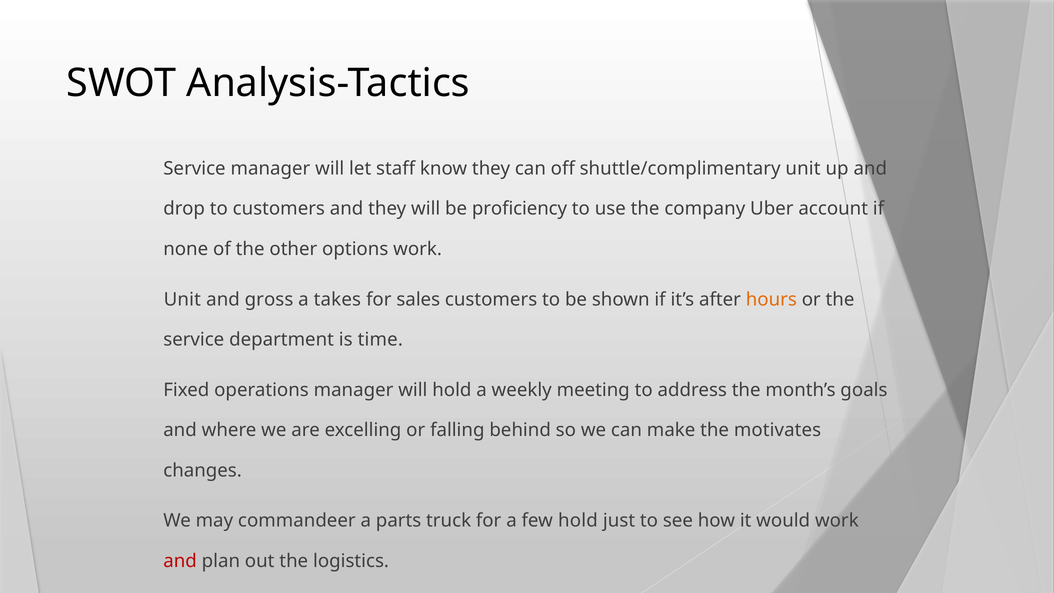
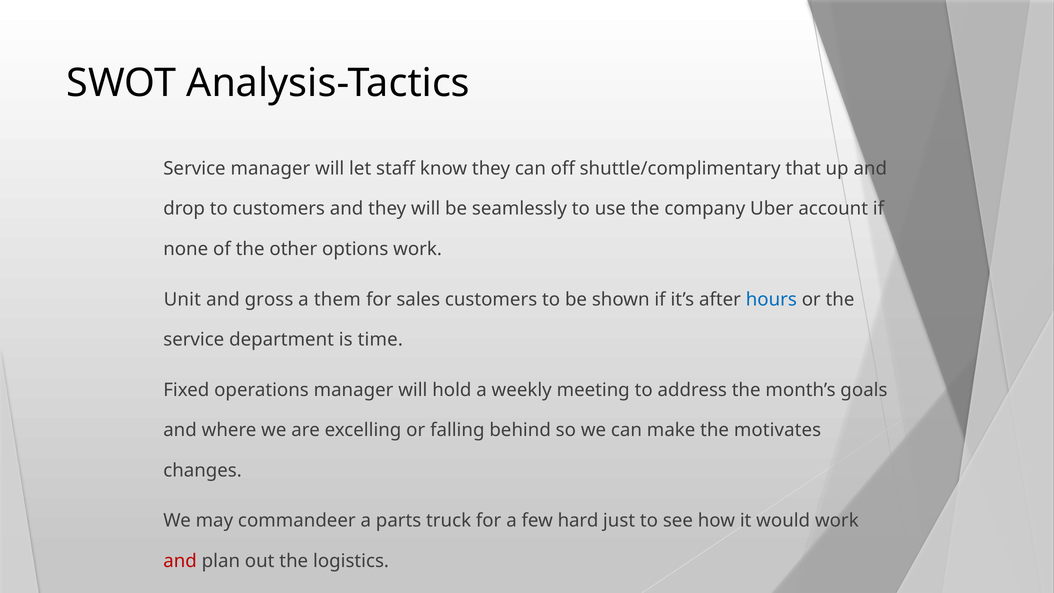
shuttle/complimentary unit: unit -> that
proficiency: proficiency -> seamlessly
takes: takes -> them
hours colour: orange -> blue
few hold: hold -> hard
